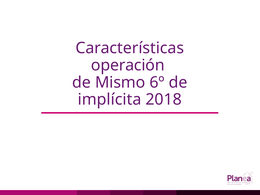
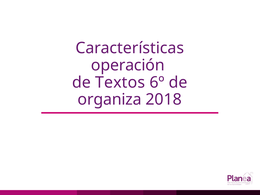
Mismo: Mismo -> Textos
implícita: implícita -> organiza
